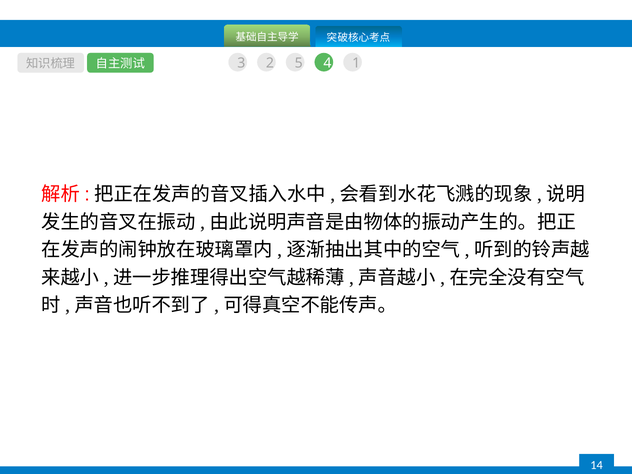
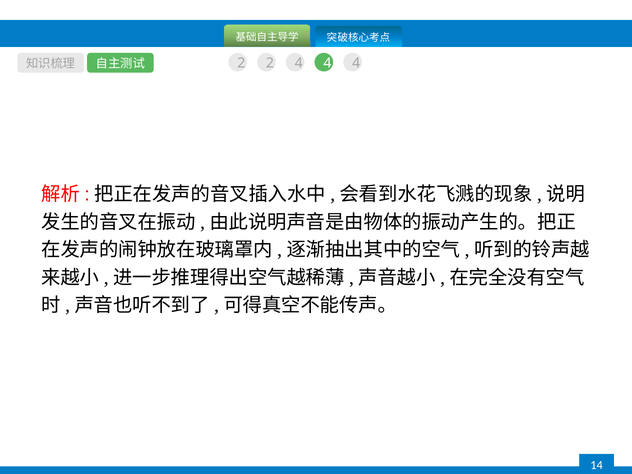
3 at (241, 63): 3 -> 2
2 5: 5 -> 4
1 at (356, 63): 1 -> 4
